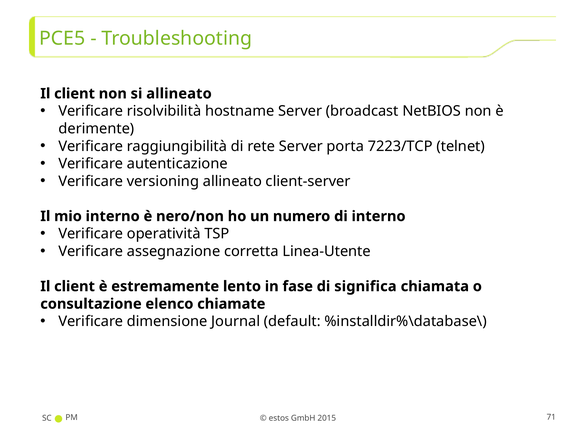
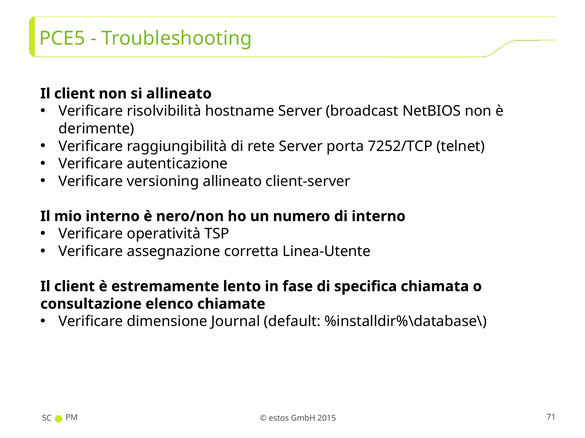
7223/TCP: 7223/TCP -> 7252/TCP
significa: significa -> specifica
